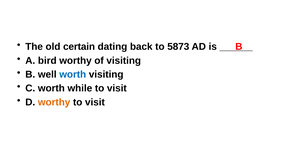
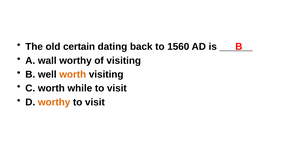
5873: 5873 -> 1560
bird: bird -> wall
worth at (73, 74) colour: blue -> orange
